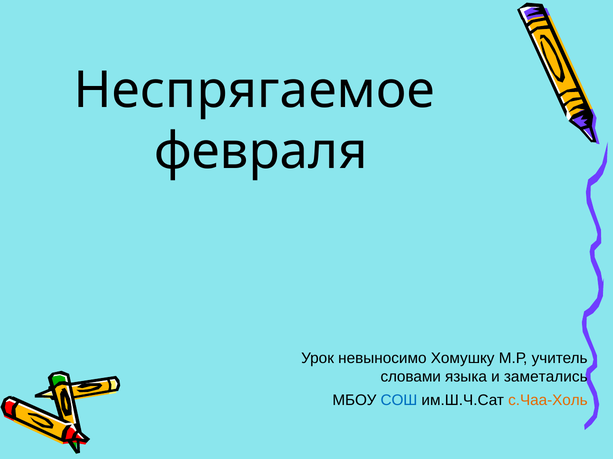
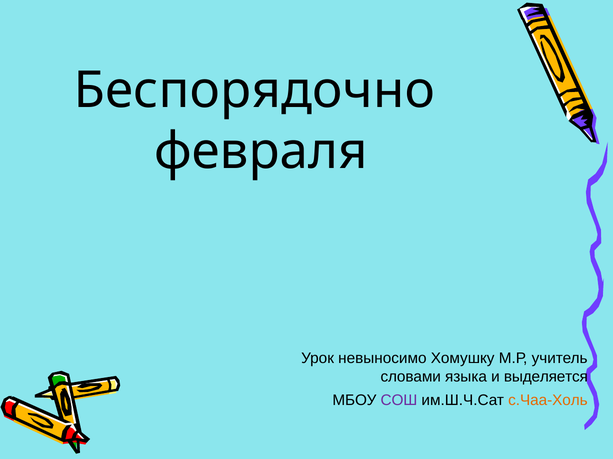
Неспрягаемое: Неспрягаемое -> Беспорядочно
заметались: заметались -> выделяется
СОШ colour: blue -> purple
